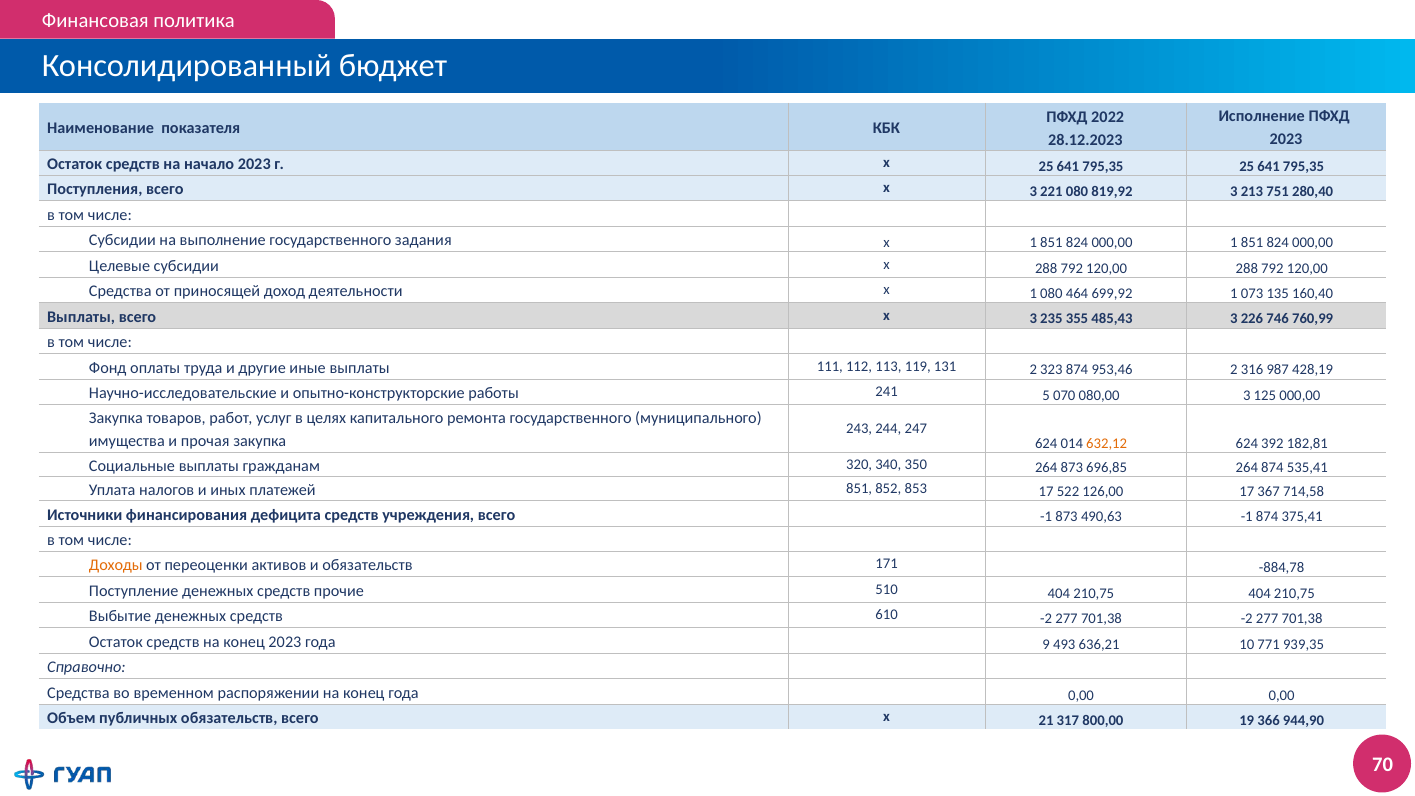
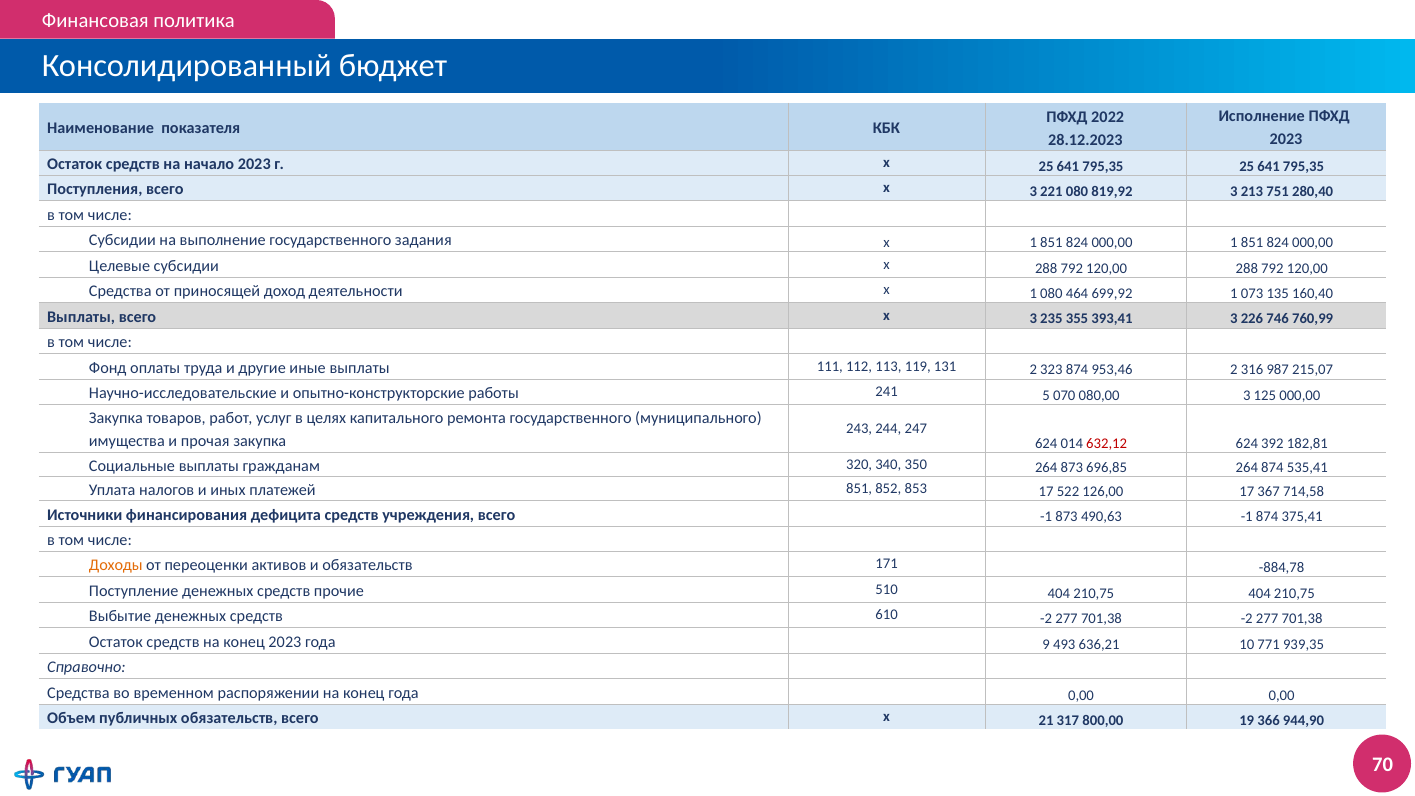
485,43: 485,43 -> 393,41
428,19: 428,19 -> 215,07
632,12 colour: orange -> red
